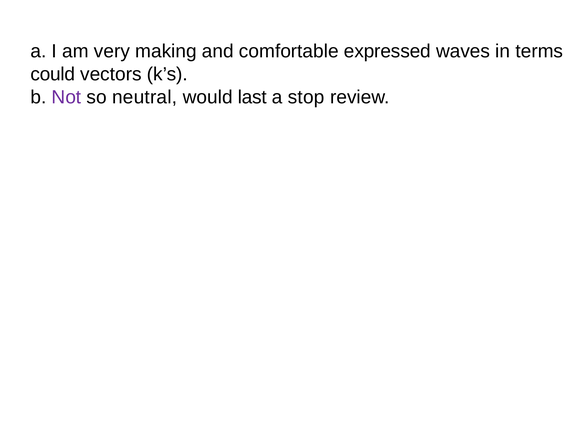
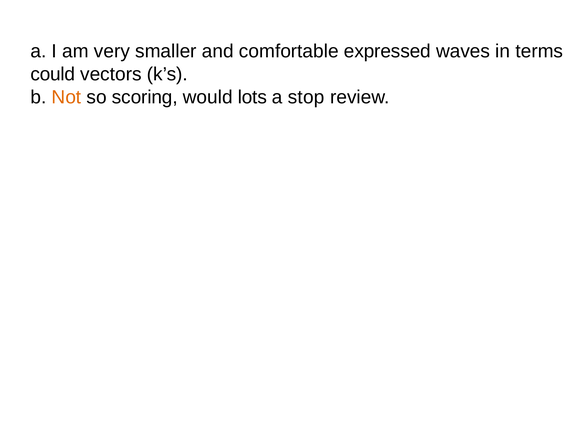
making: making -> smaller
Not colour: purple -> orange
neutral: neutral -> scoring
last: last -> lots
